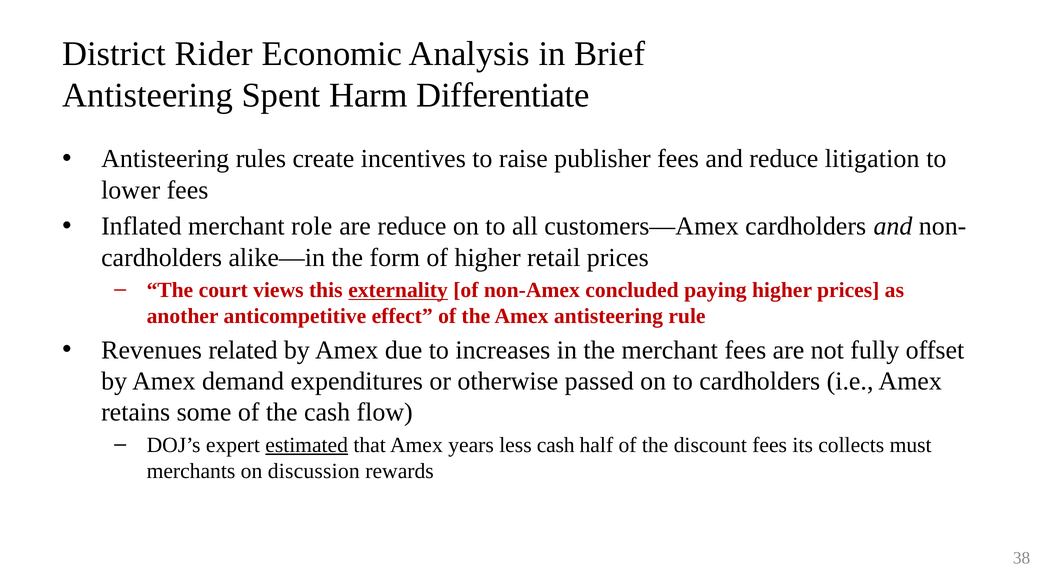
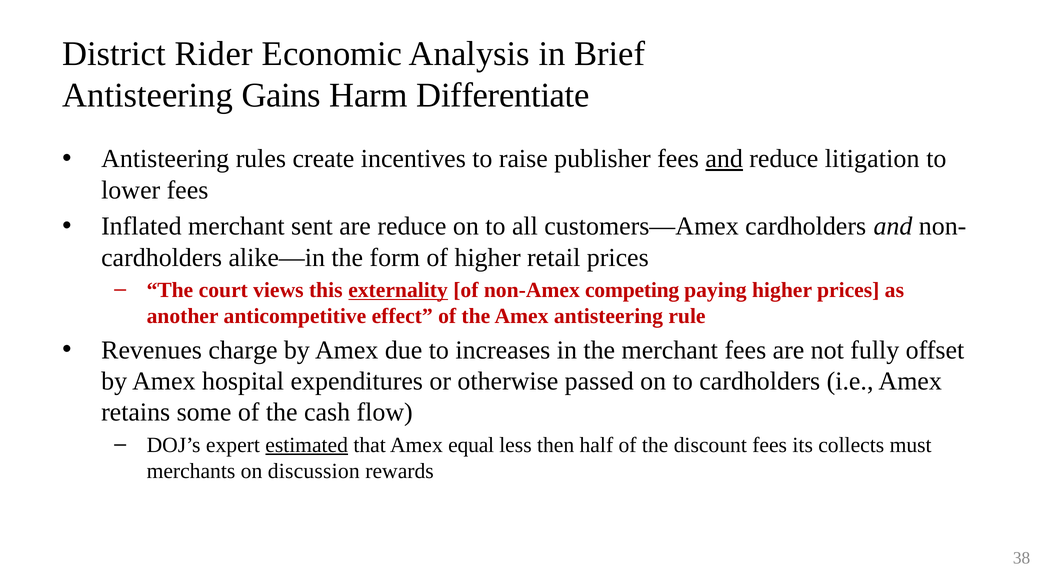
Spent: Spent -> Gains
and at (724, 159) underline: none -> present
role: role -> sent
concluded: concluded -> competing
related: related -> charge
demand: demand -> hospital
years: years -> equal
less cash: cash -> then
